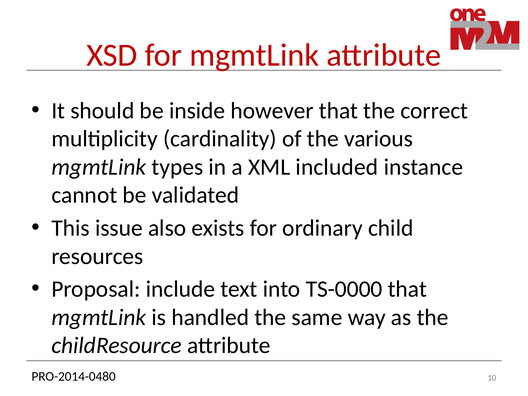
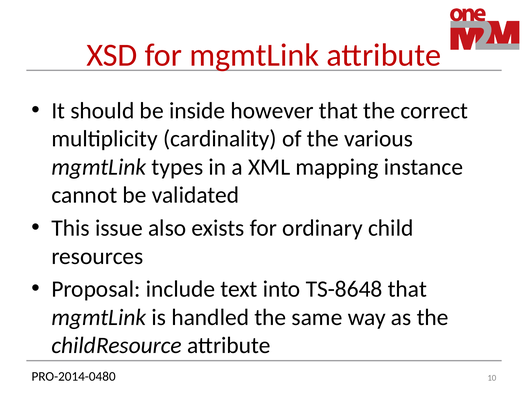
included: included -> mapping
TS-0000: TS-0000 -> TS-8648
